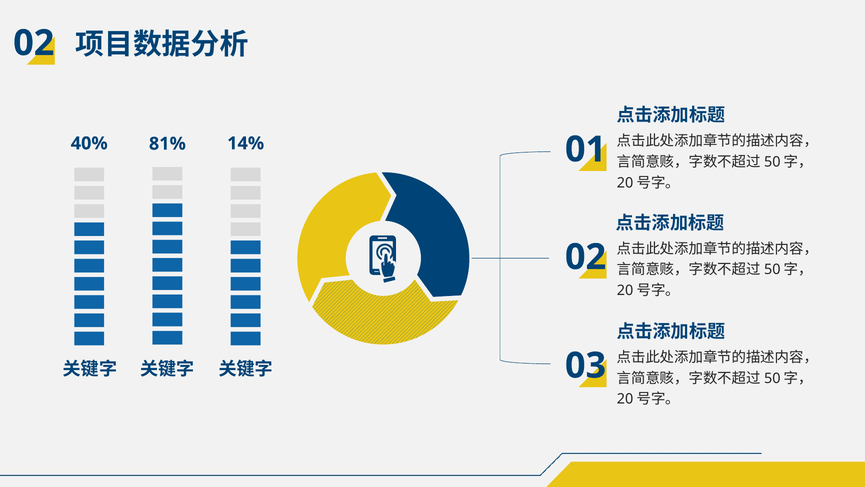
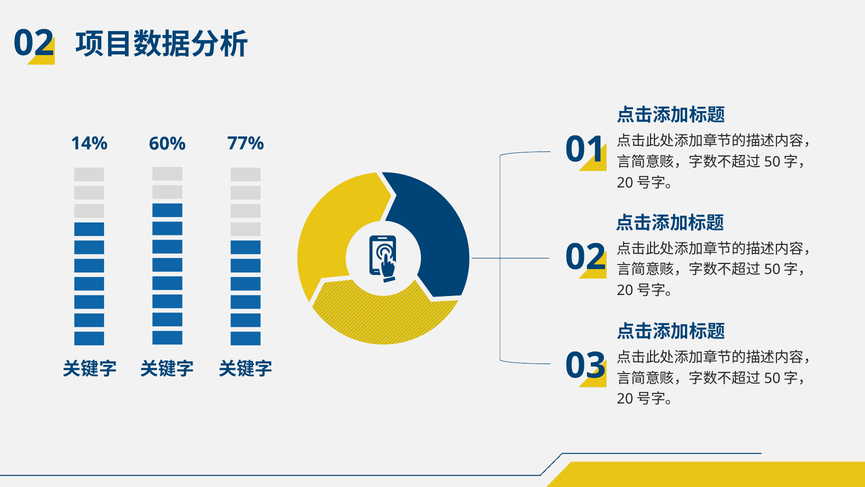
40%: 40% -> 14%
14%: 14% -> 77%
81%: 81% -> 60%
